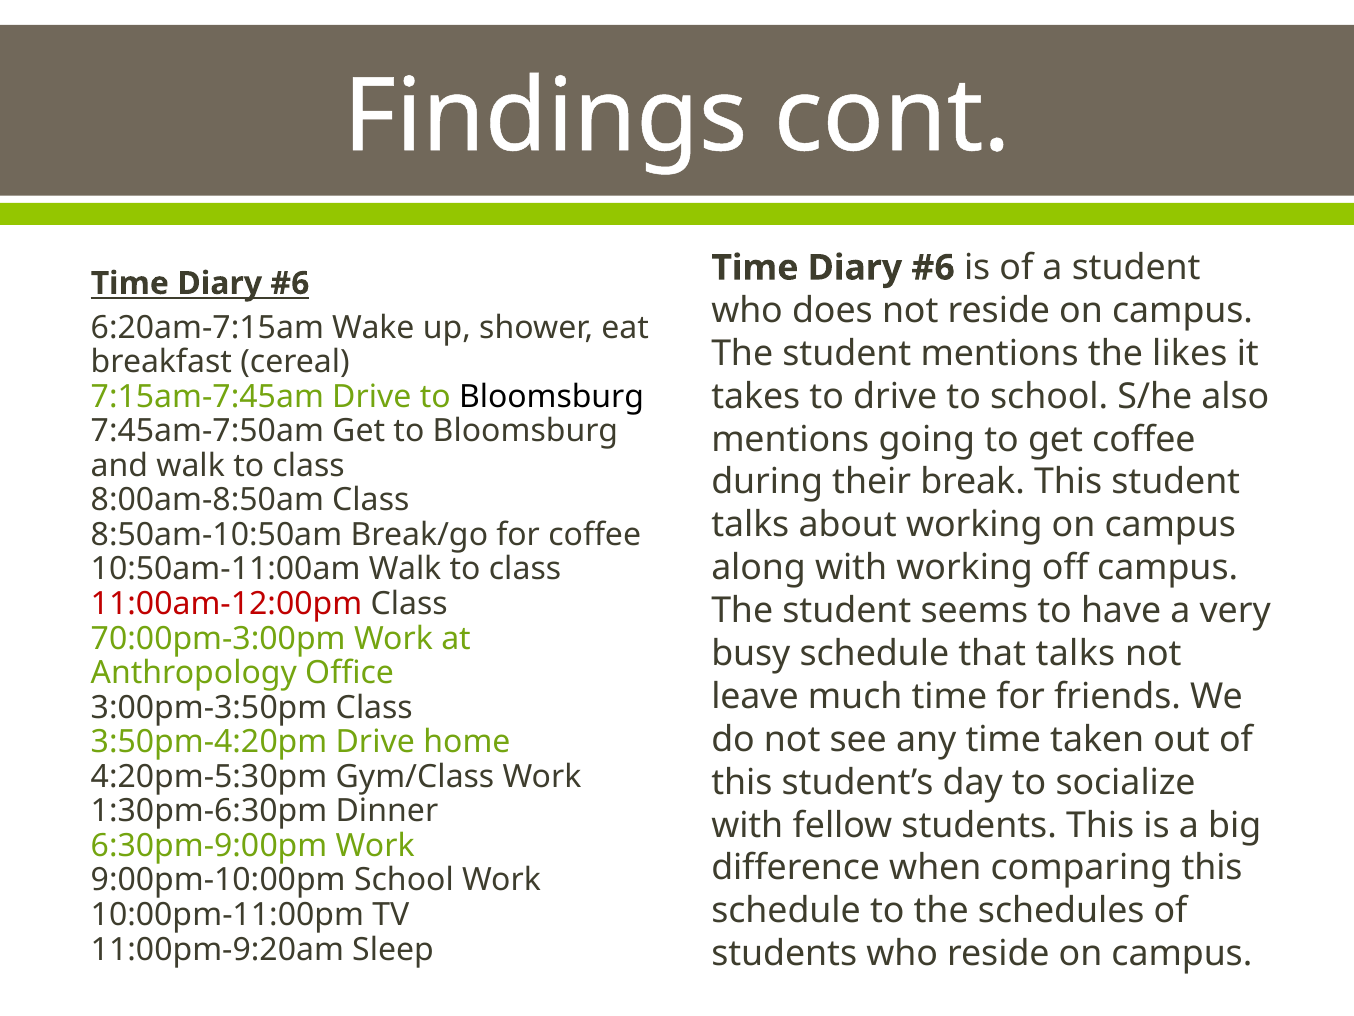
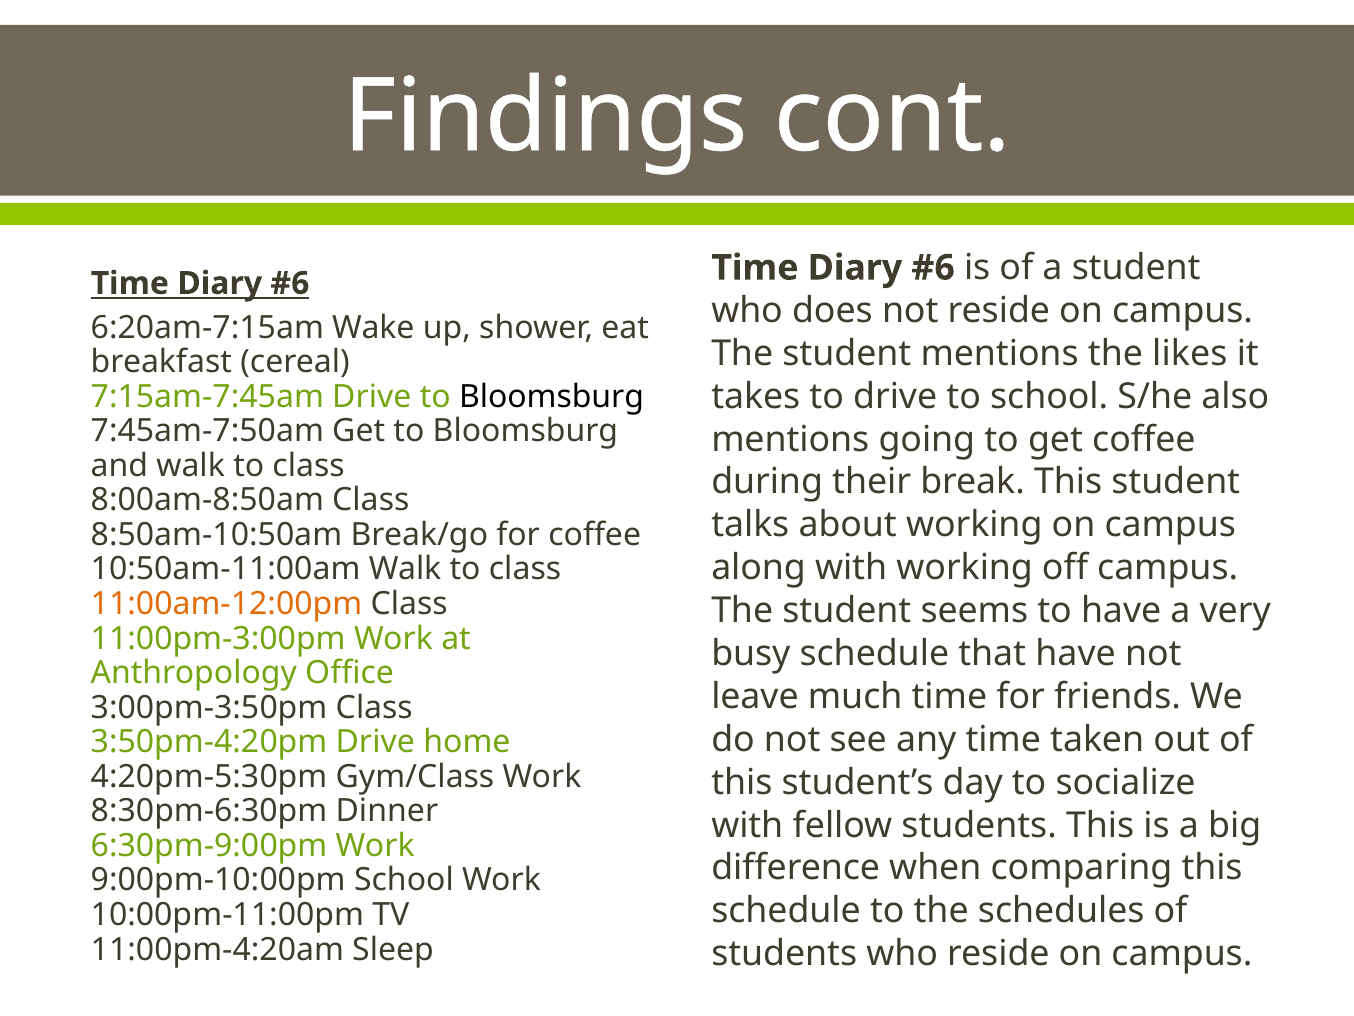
11:00am-12:00pm colour: red -> orange
70:00pm-3:00pm: 70:00pm-3:00pm -> 11:00pm-3:00pm
that talks: talks -> have
1:30pm-6:30pm: 1:30pm-6:30pm -> 8:30pm-6:30pm
11:00pm-9:20am: 11:00pm-9:20am -> 11:00pm-4:20am
